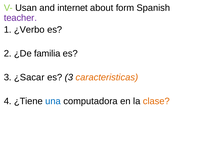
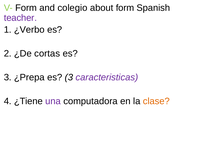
V- Usan: Usan -> Form
internet: internet -> colegio
familia: familia -> cortas
¿Sacar: ¿Sacar -> ¿Prepa
caracteristicas colour: orange -> purple
una colour: blue -> purple
